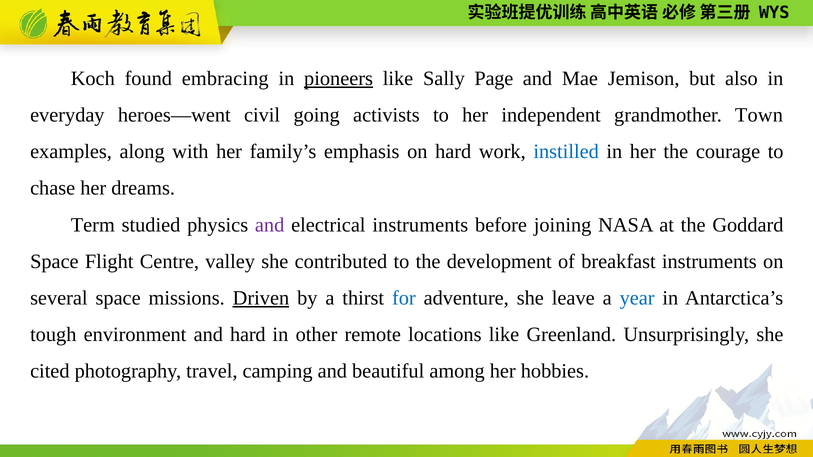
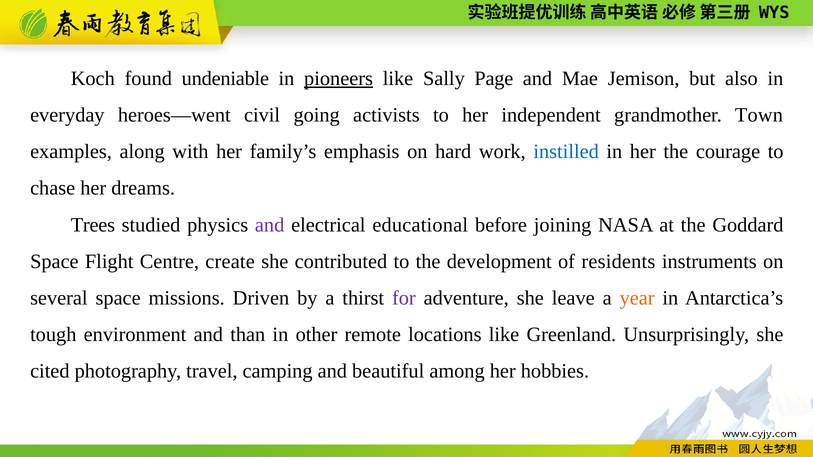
embracing: embracing -> undeniable
Term: Term -> Trees
electrical instruments: instruments -> educational
valley: valley -> create
breakfast: breakfast -> residents
Driven underline: present -> none
for colour: blue -> purple
year colour: blue -> orange
and hard: hard -> than
